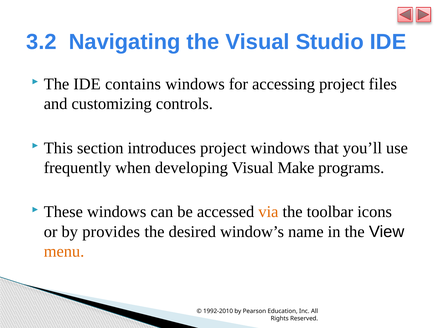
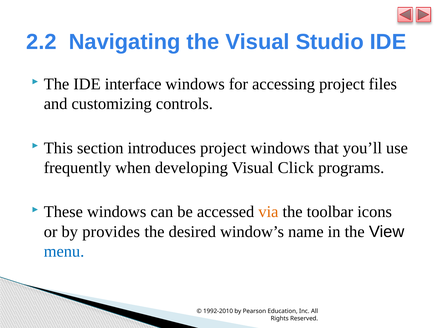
3.2: 3.2 -> 2.2
contains: contains -> interface
Make: Make -> Click
menu colour: orange -> blue
